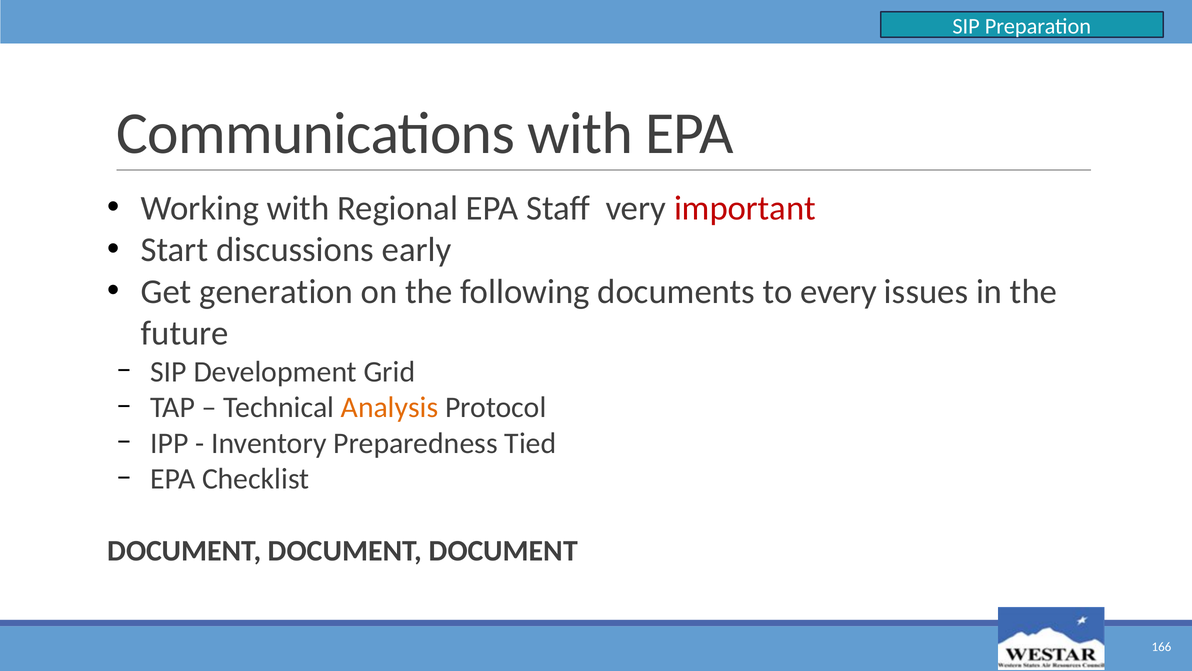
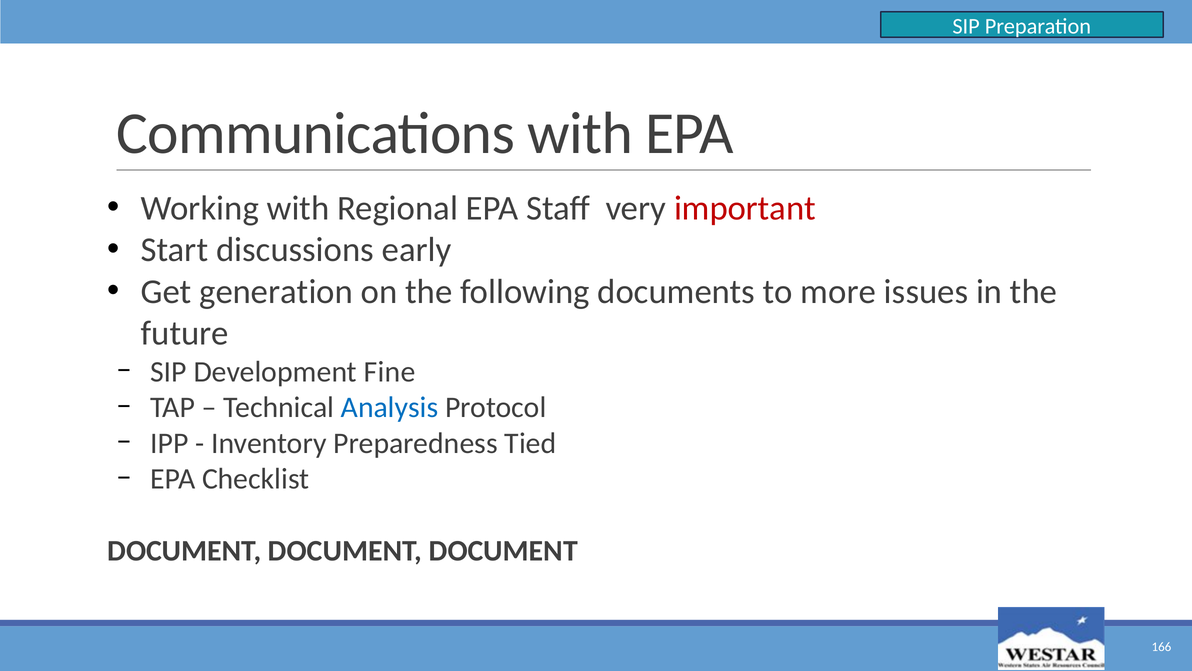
every: every -> more
Grid: Grid -> Fine
Analysis colour: orange -> blue
